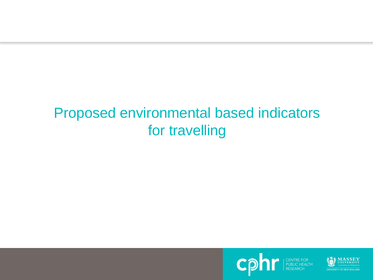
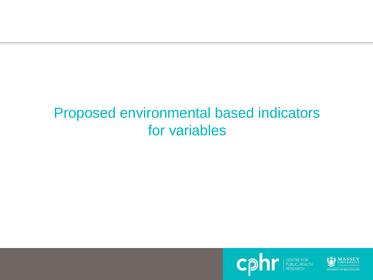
travelling: travelling -> variables
